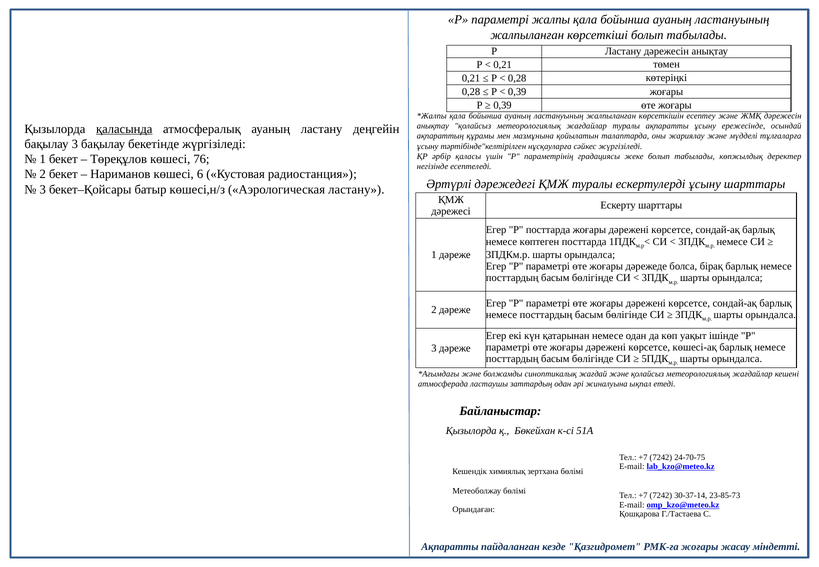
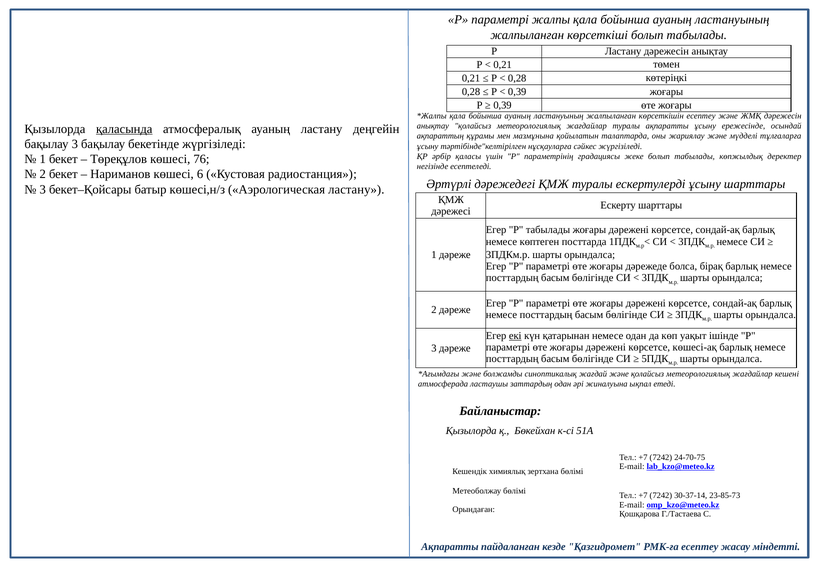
Р посттарда: посттарда -> табылады
екі underline: none -> present
РМК-ға жоғары: жоғары -> есептеу
